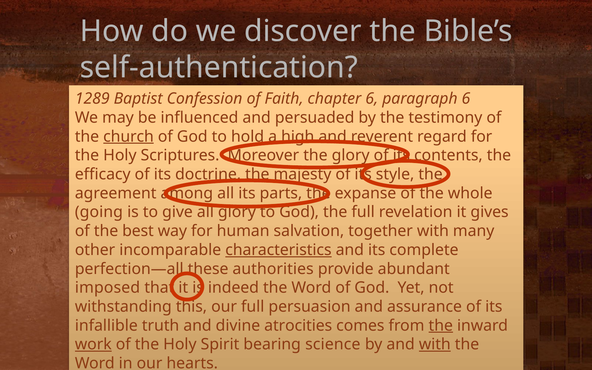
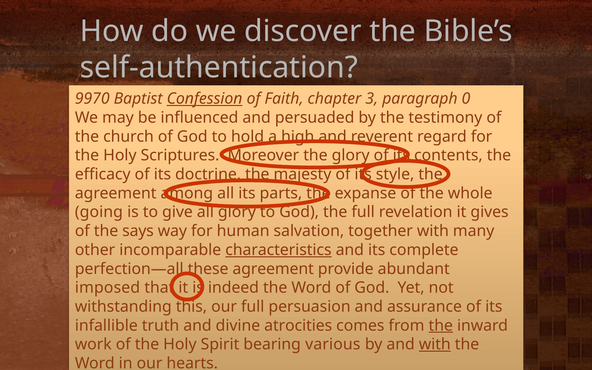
1289: 1289 -> 9970
Confession underline: none -> present
chapter 6: 6 -> 3
paragraph 6: 6 -> 0
church underline: present -> none
best: best -> says
authorities at (273, 269): authorities -> agreement
work underline: present -> none
science: science -> various
